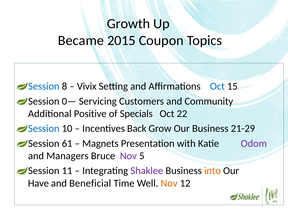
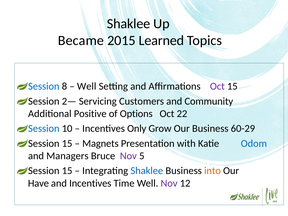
Growth at (129, 24): Growth -> Shaklee
Coupon: Coupon -> Learned
Vivix at (87, 86): Vivix -> Well
Oct at (217, 86) colour: blue -> purple
0—: 0— -> 2—
Specials: Specials -> Options
Back: Back -> Only
21-29: 21-29 -> 60-29
61 at (67, 143): 61 -> 15
Odom colour: purple -> blue
11 at (67, 171): 11 -> 15
Shaklee at (147, 171) colour: purple -> blue
and Beneficial: Beneficial -> Incentives
Nov at (169, 183) colour: orange -> purple
